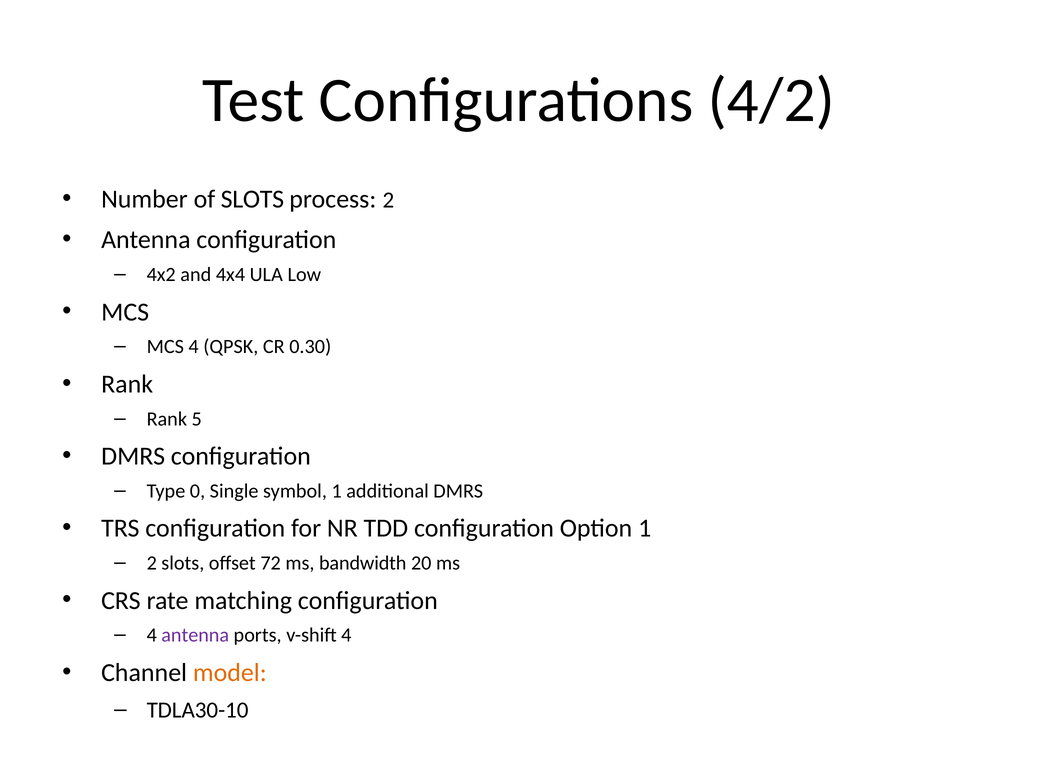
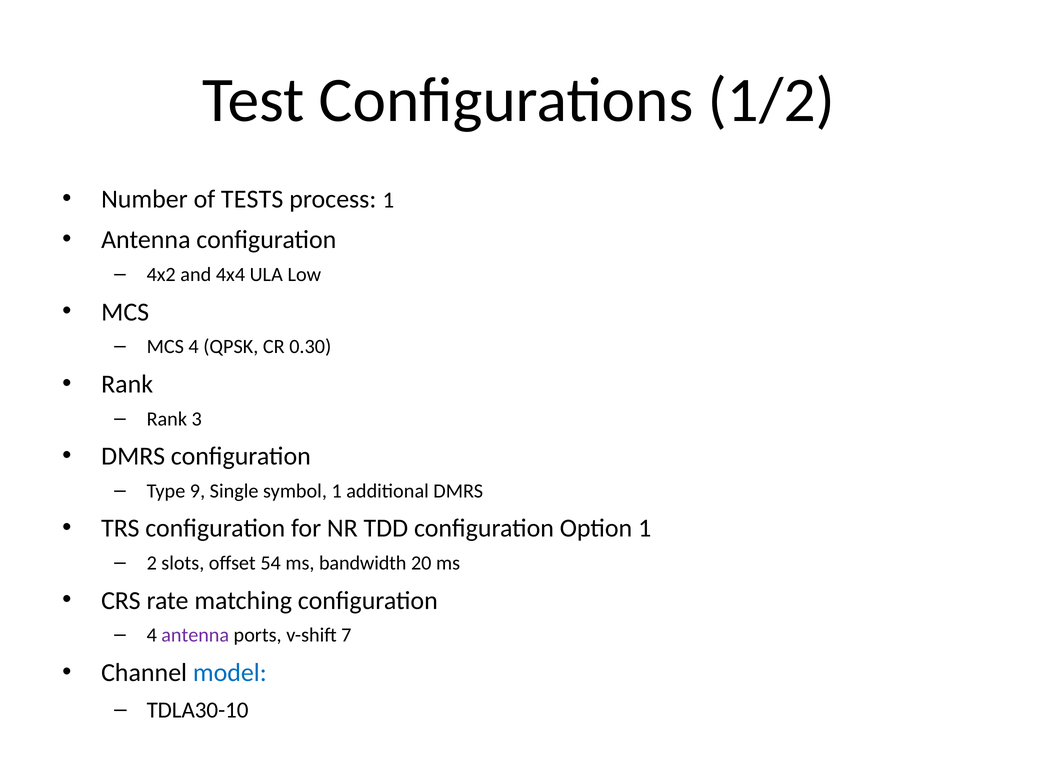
4/2: 4/2 -> 1/2
of SLOTS: SLOTS -> TESTS
process 2: 2 -> 1
5: 5 -> 3
0: 0 -> 9
72: 72 -> 54
v-shift 4: 4 -> 7
model colour: orange -> blue
